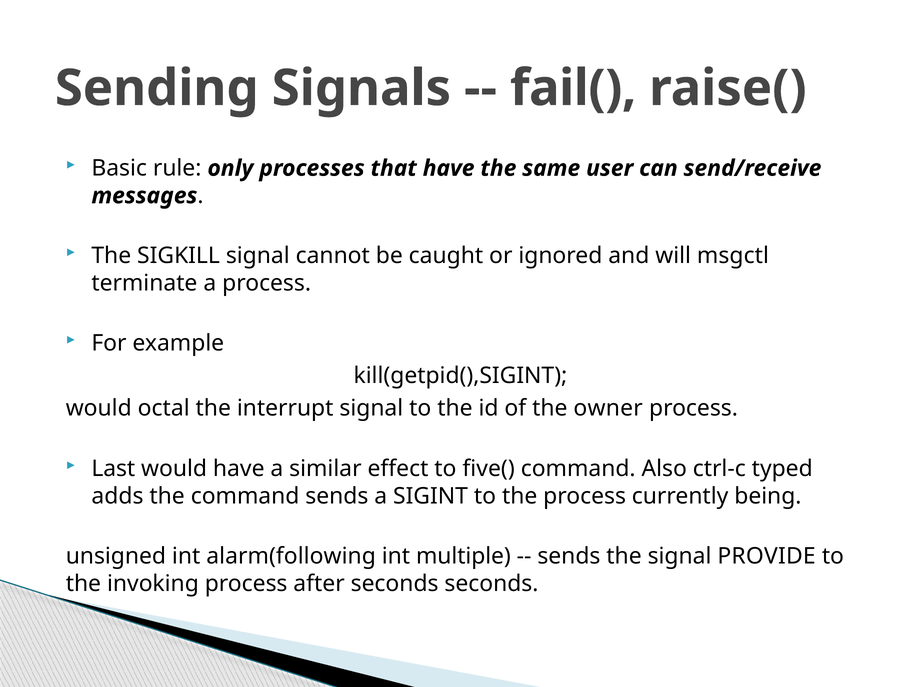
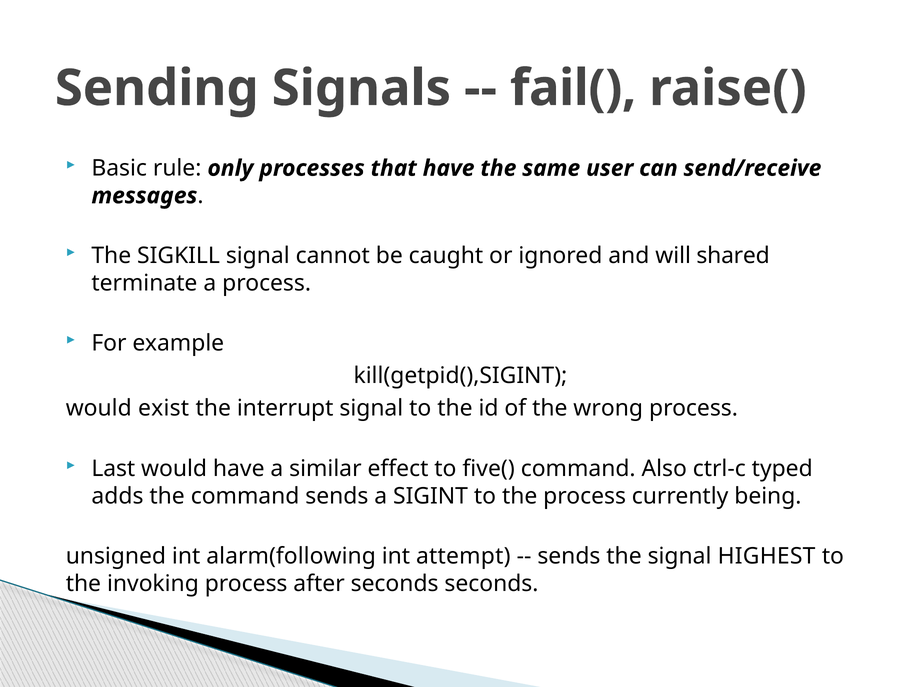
msgctl: msgctl -> shared
octal: octal -> exist
owner: owner -> wrong
multiple: multiple -> attempt
PROVIDE: PROVIDE -> HIGHEST
